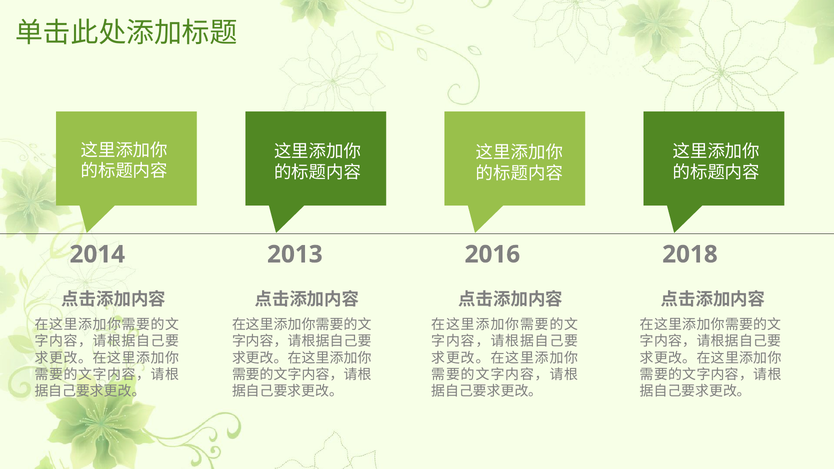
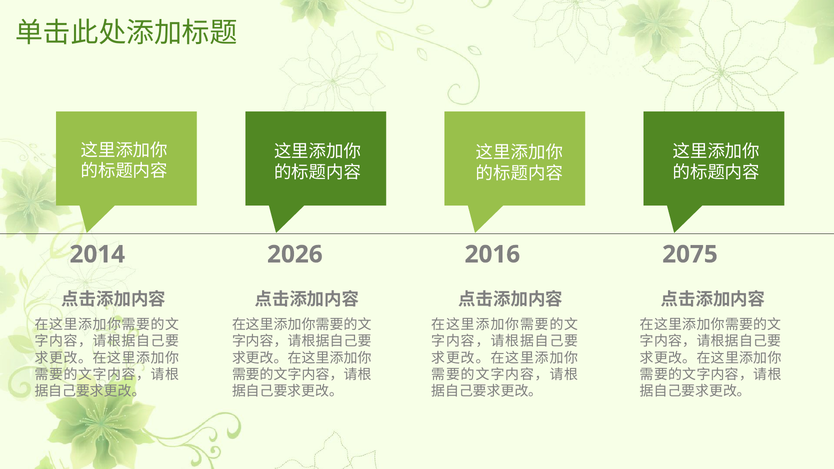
2013: 2013 -> 2026
2018: 2018 -> 2075
